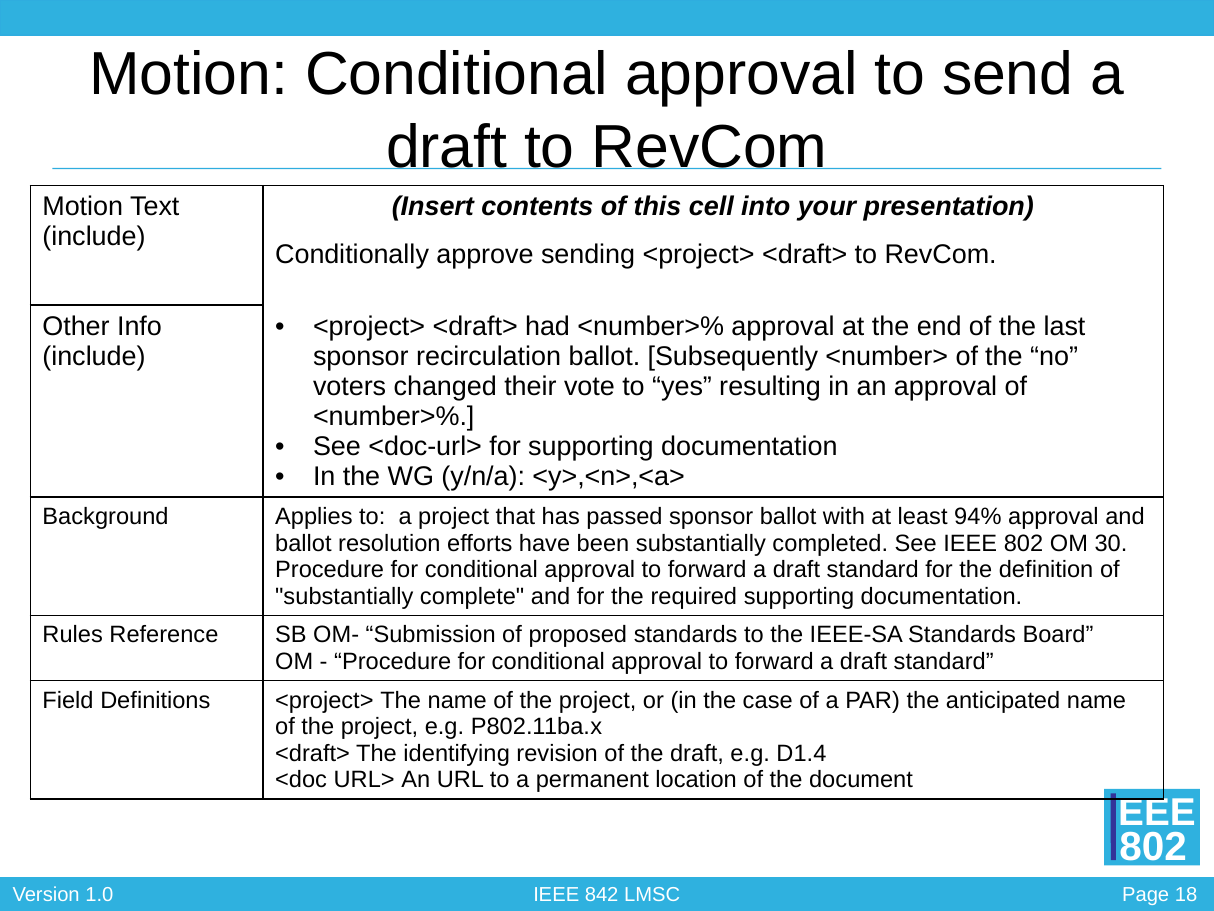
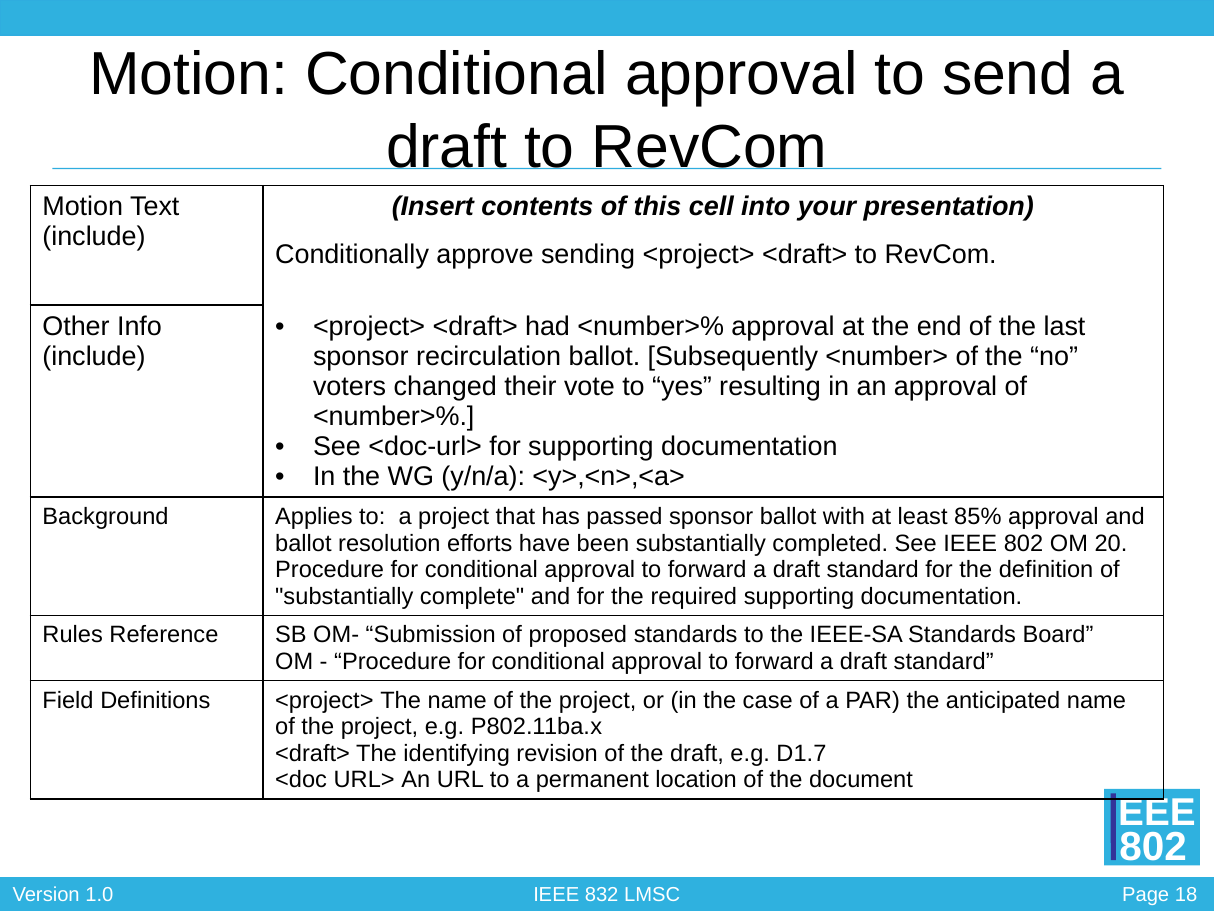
94%: 94% -> 85%
30: 30 -> 20
D1.4: D1.4 -> D1.7
842: 842 -> 832
